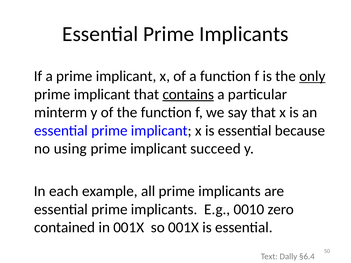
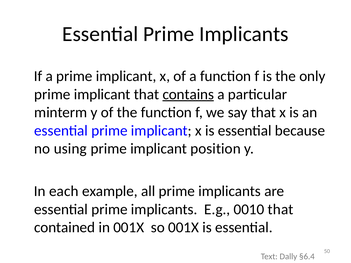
only underline: present -> none
succeed: succeed -> position
0010 zero: zero -> that
